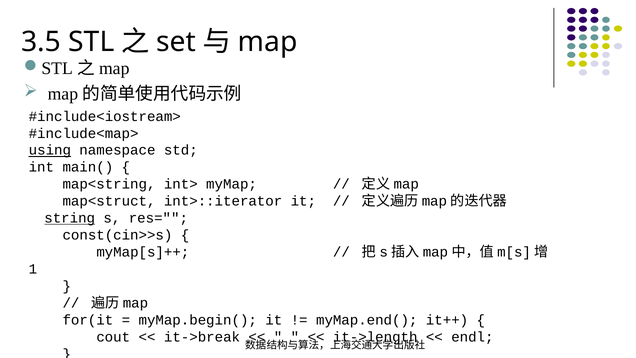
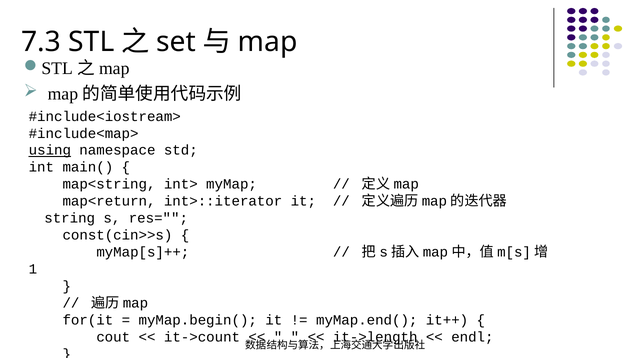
3.5: 3.5 -> 7.3
map<struct: map<struct -> map<return
string underline: present -> none
it->break: it->break -> it->count
